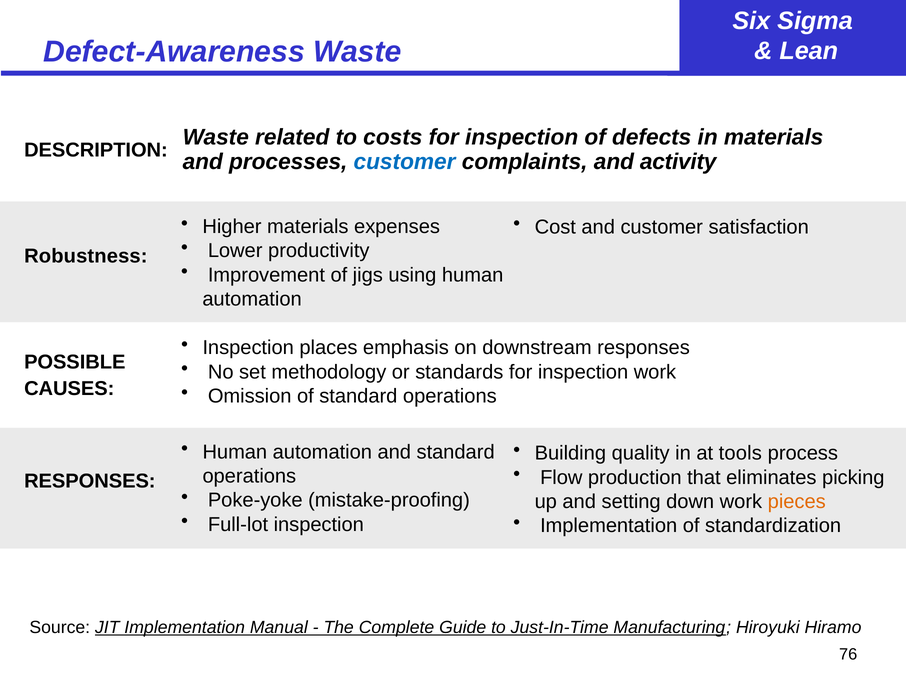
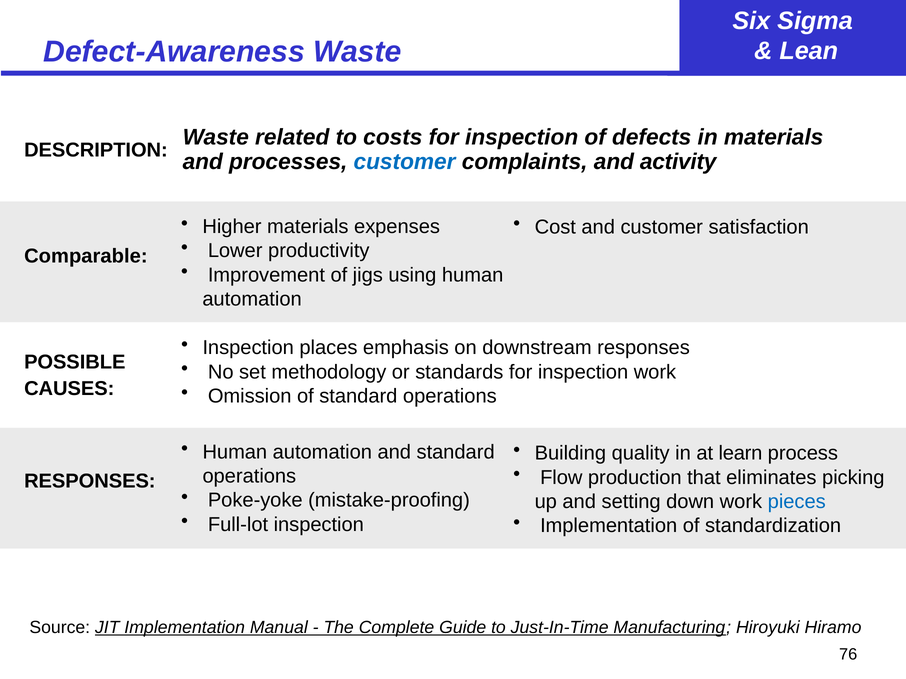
Robustness: Robustness -> Comparable
tools: tools -> learn
pieces colour: orange -> blue
